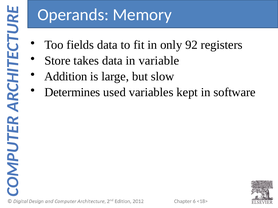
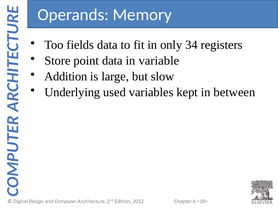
92: 92 -> 34
takes: takes -> point
Determines: Determines -> Underlying
software: software -> between
